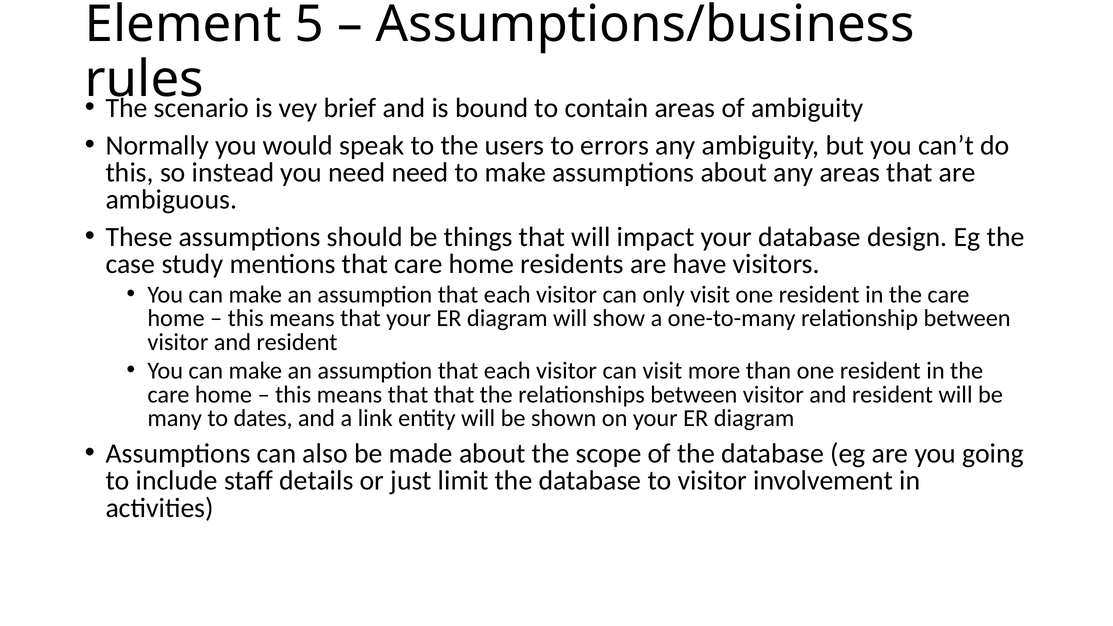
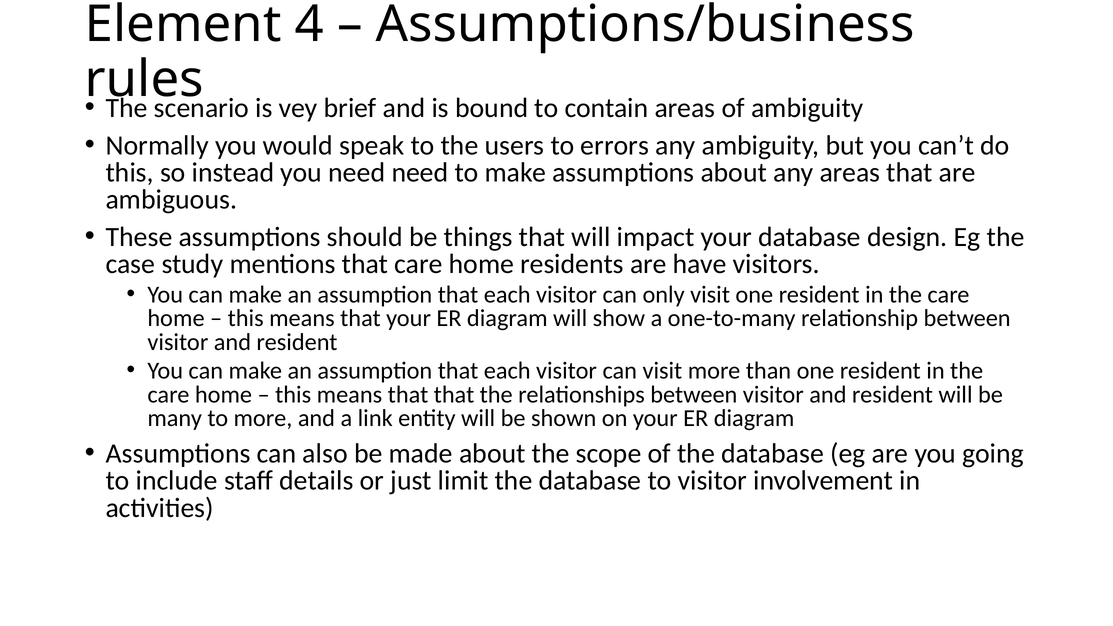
5: 5 -> 4
to dates: dates -> more
